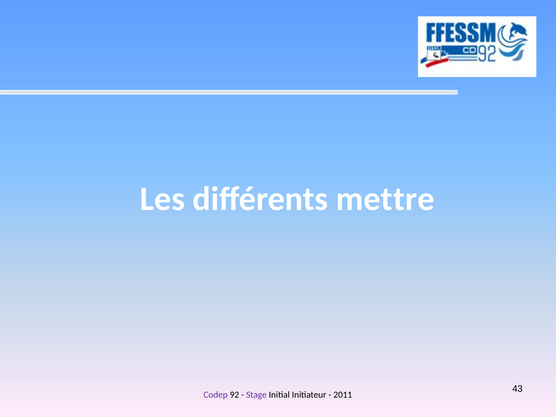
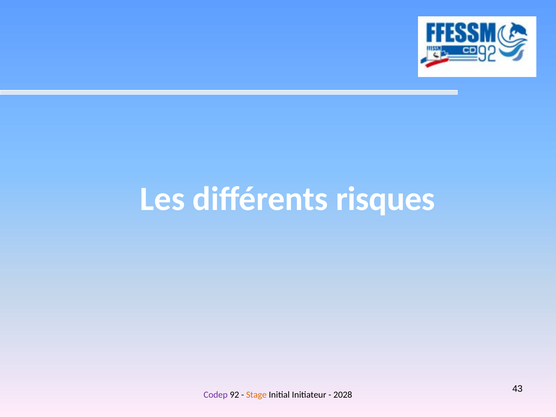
mettre: mettre -> risques
Stage colour: purple -> orange
2011: 2011 -> 2028
